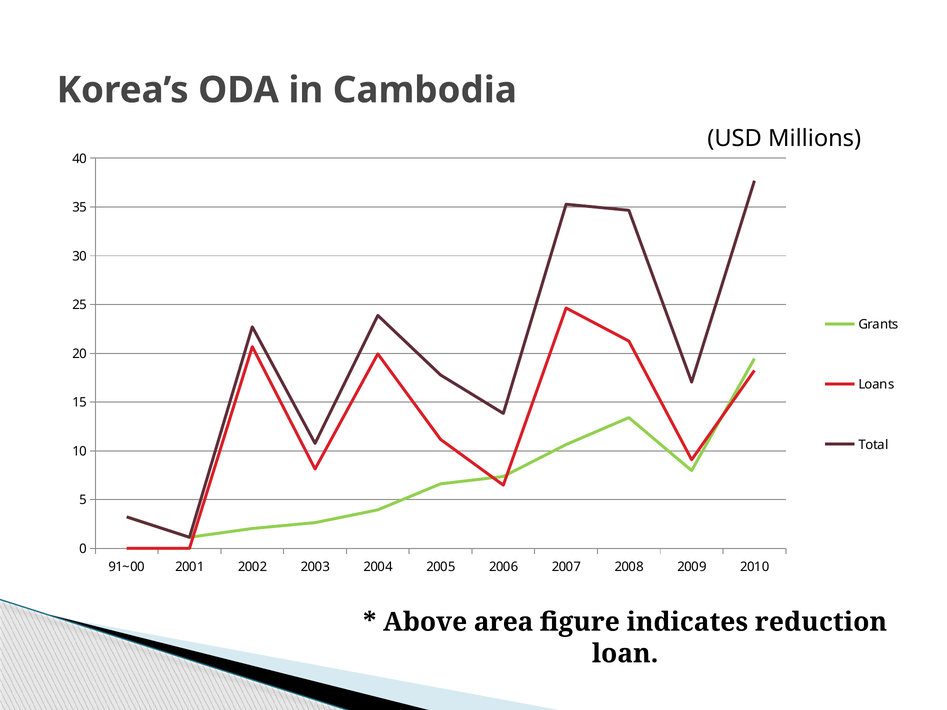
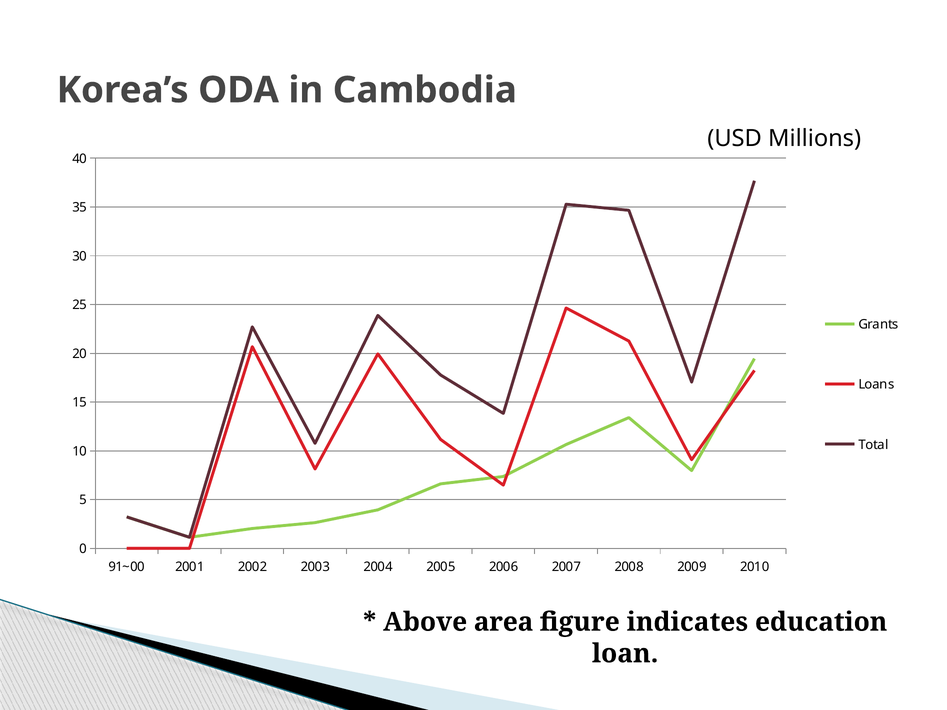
reduction: reduction -> education
